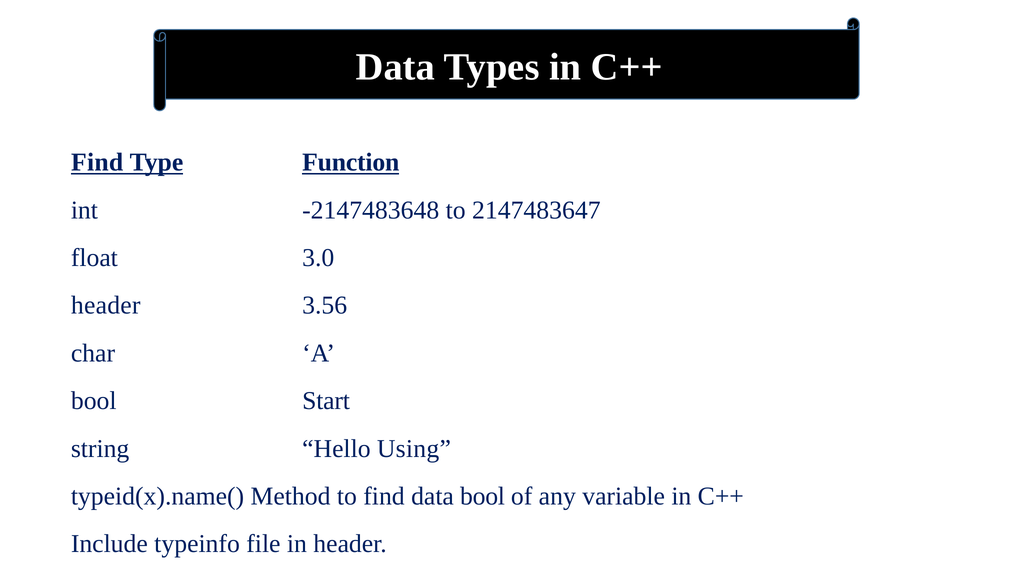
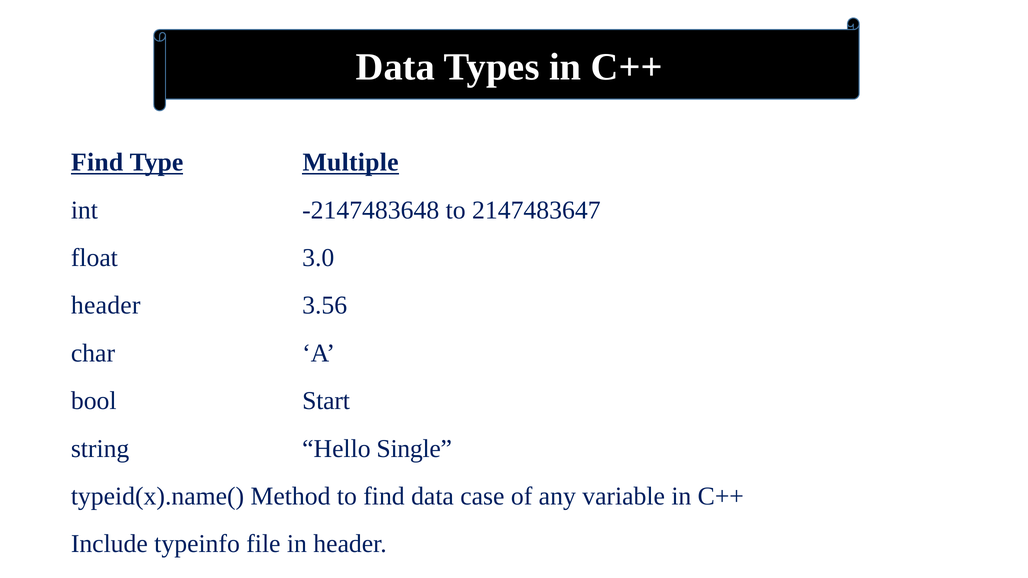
Function: Function -> Multiple
Using: Using -> Single
data bool: bool -> case
